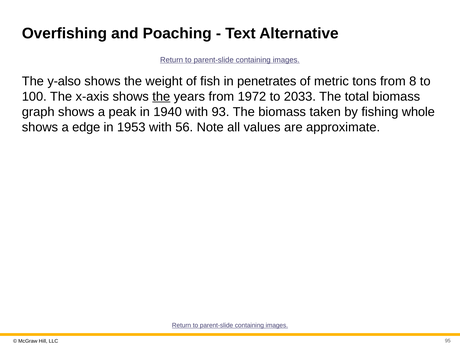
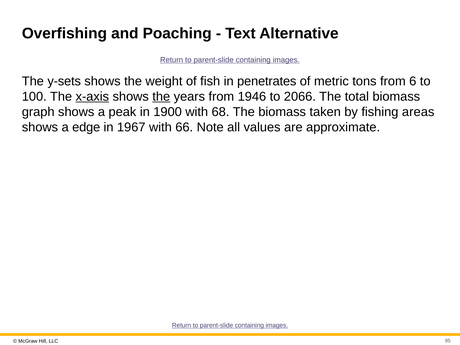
y-also: y-also -> y-sets
8: 8 -> 6
x-axis underline: none -> present
1972: 1972 -> 1946
2033: 2033 -> 2066
1940: 1940 -> 1900
93: 93 -> 68
whole: whole -> areas
1953: 1953 -> 1967
56: 56 -> 66
